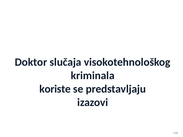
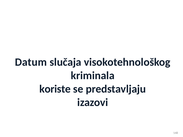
Doktor: Doktor -> Datum
